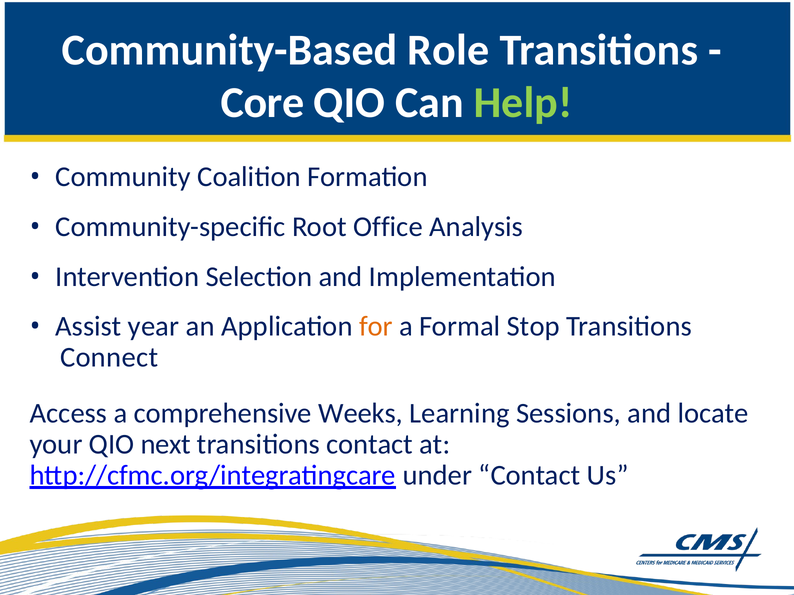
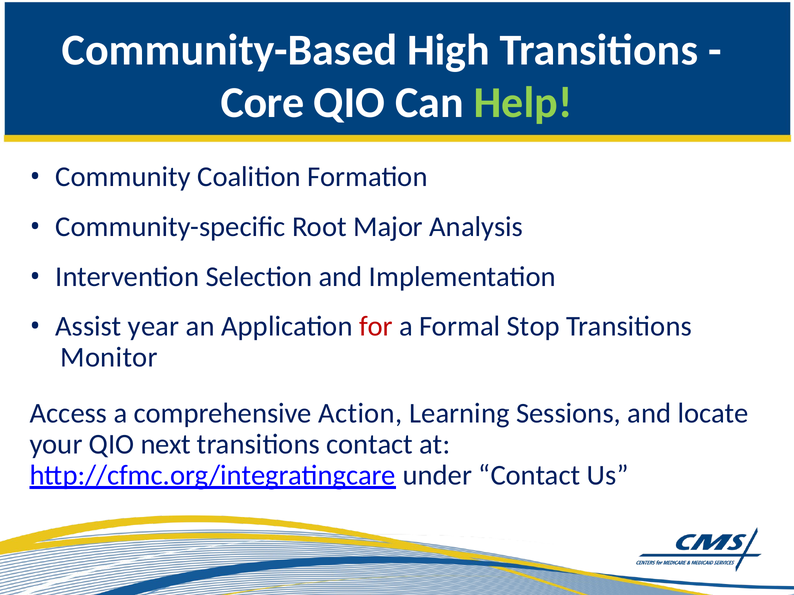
Role: Role -> High
Office: Office -> Major
for colour: orange -> red
Connect: Connect -> Monitor
Weeks: Weeks -> Action
